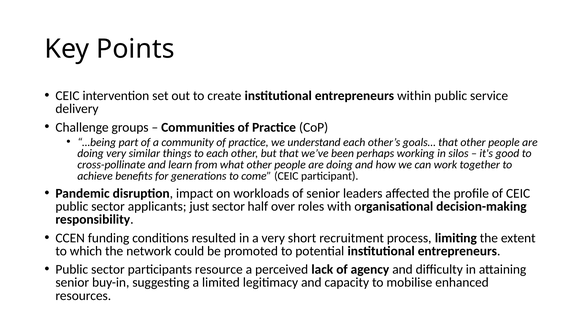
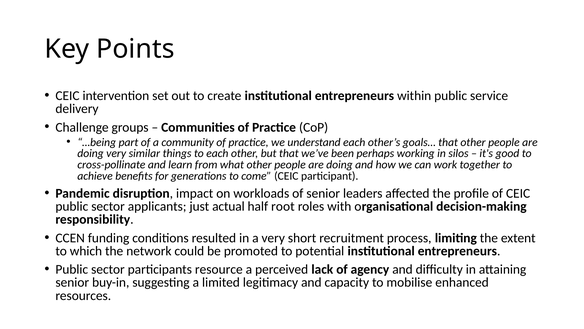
just sector: sector -> actual
over: over -> root
